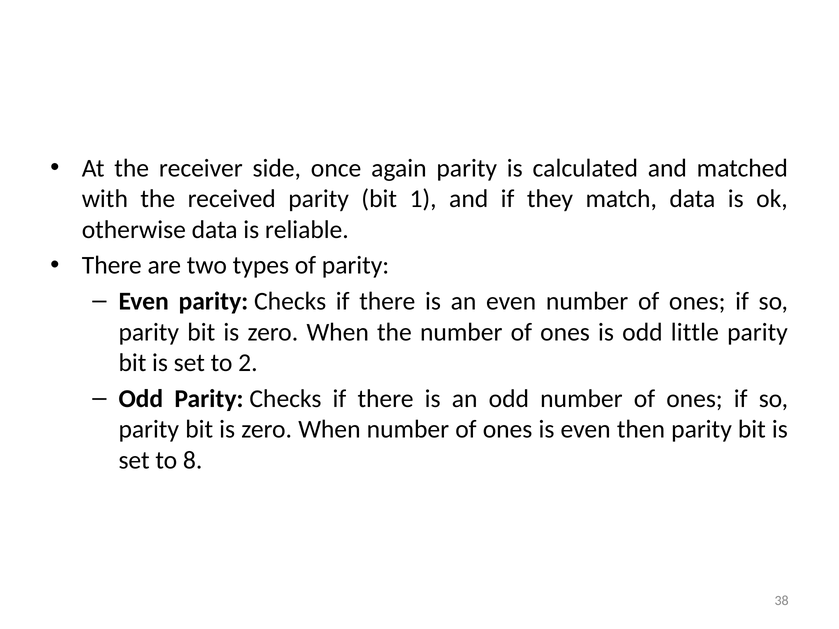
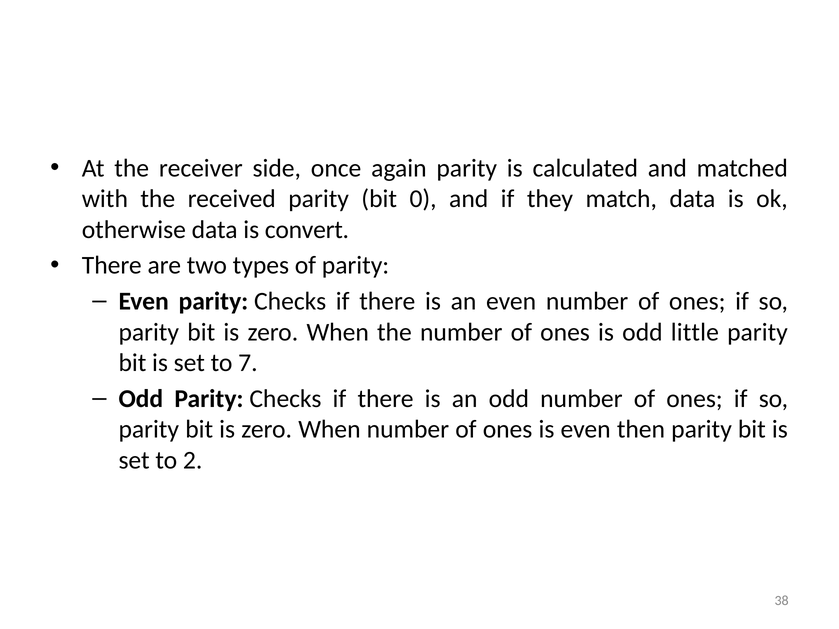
1: 1 -> 0
reliable: reliable -> convert
2: 2 -> 7
8: 8 -> 2
